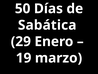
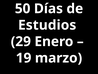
Sabática: Sabática -> Estudios
